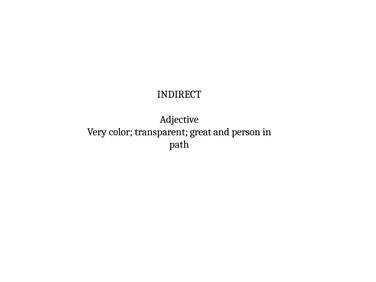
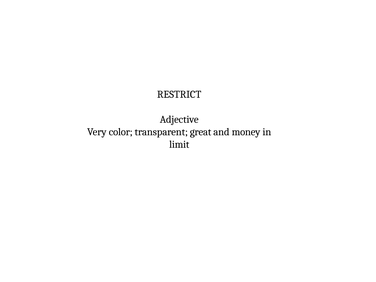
INDIRECT: INDIRECT -> RESTRICT
person: person -> money
path: path -> limit
